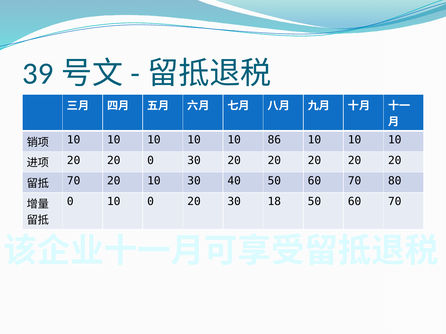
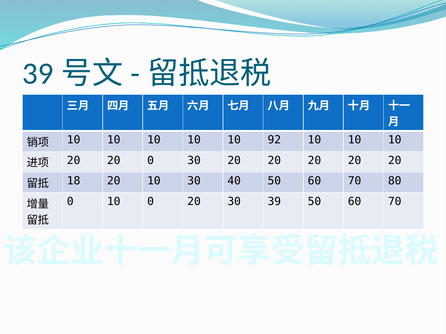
86: 86 -> 92
70 at (74, 181): 70 -> 18
18: 18 -> 39
